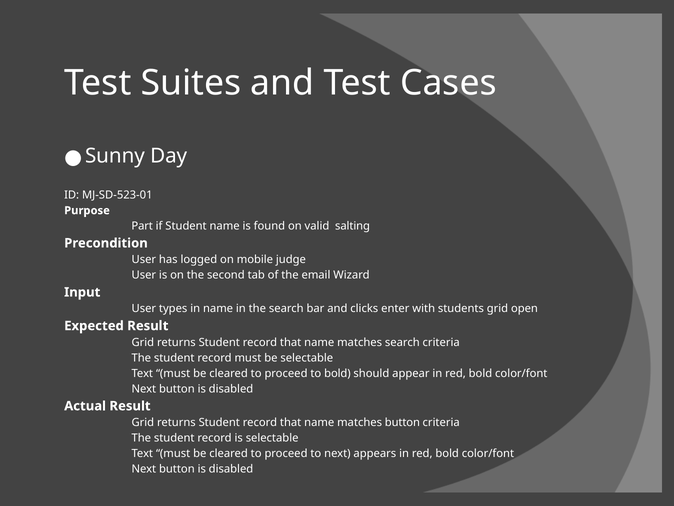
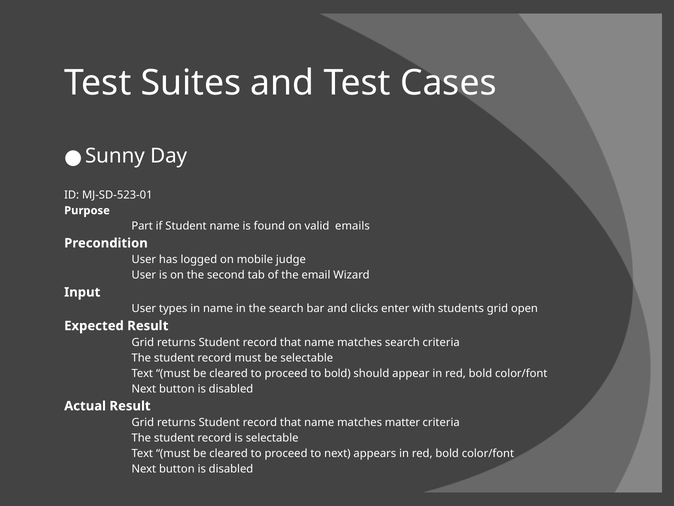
salting: salting -> emails
matches button: button -> matter
